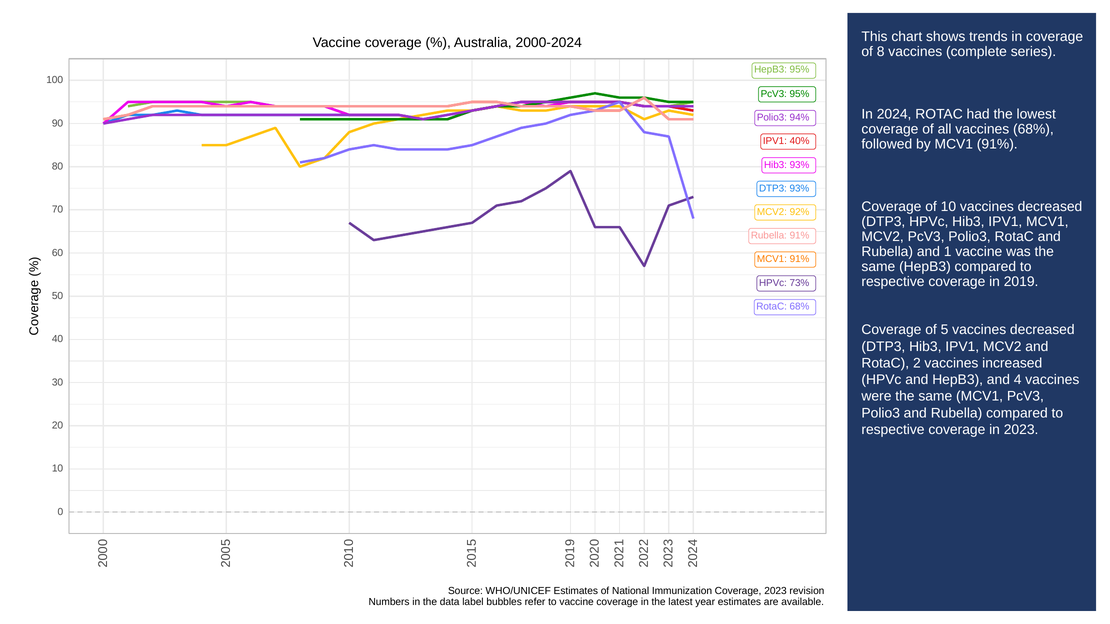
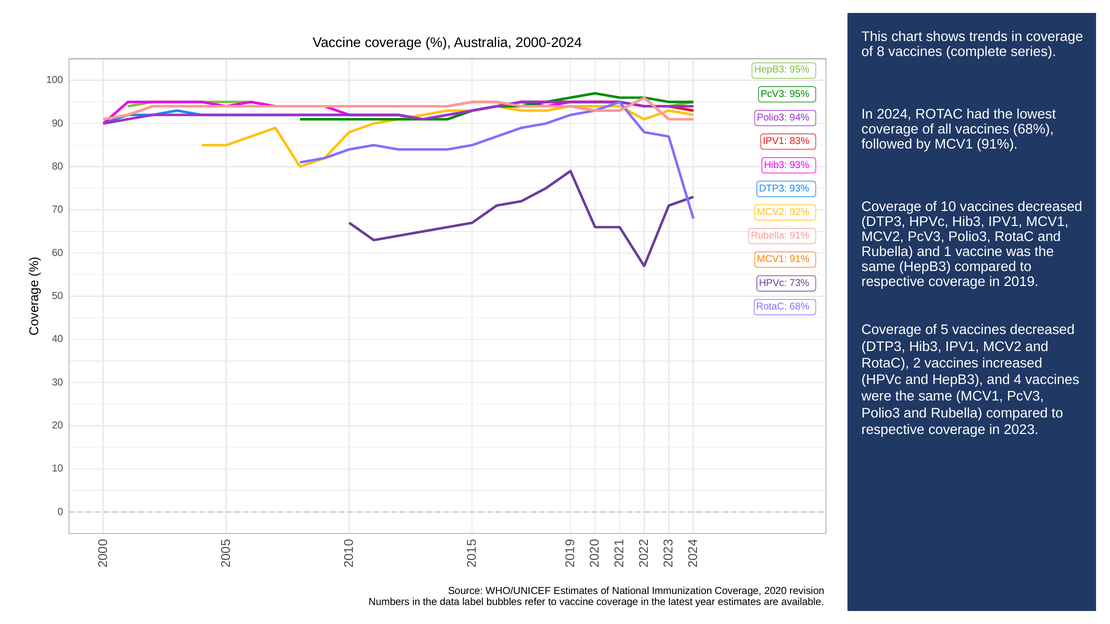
40%: 40% -> 83%
Coverage 2023: 2023 -> 2020
